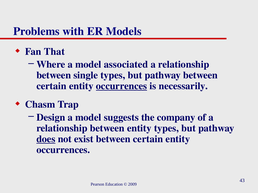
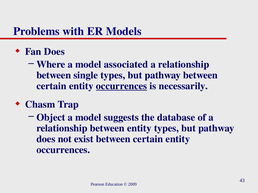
Fan That: That -> Does
Design: Design -> Object
company: company -> database
does at (46, 139) underline: present -> none
